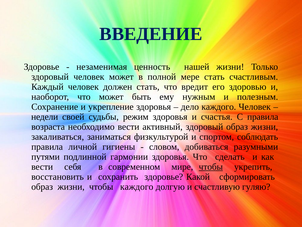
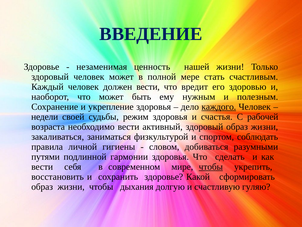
должен стать: стать -> вести
каждого at (219, 107) underline: none -> present
С правила: правила -> рабочей
чтобы каждого: каждого -> дыхания
